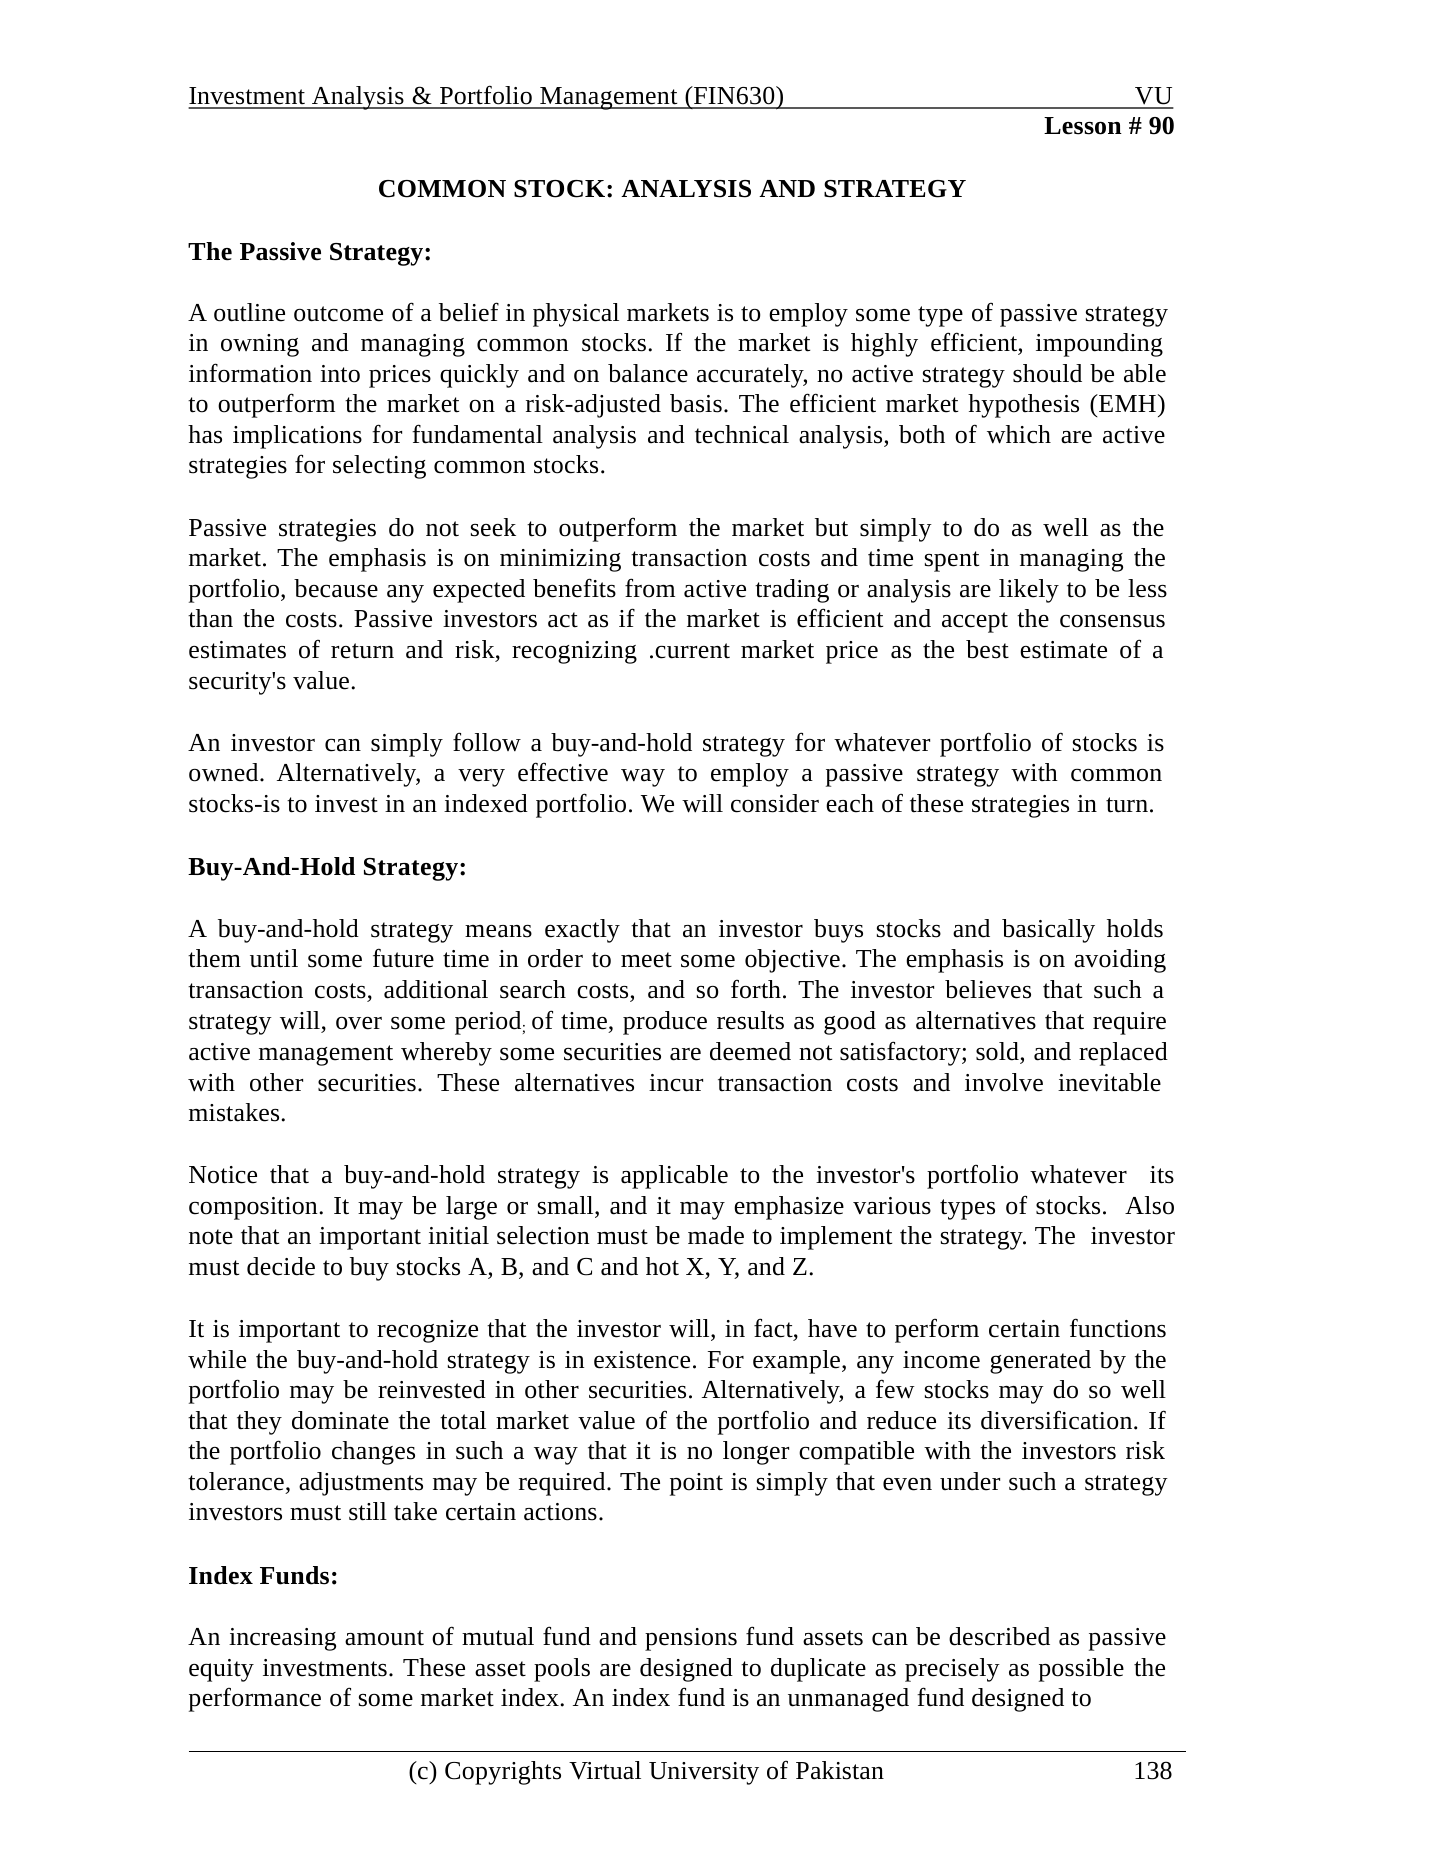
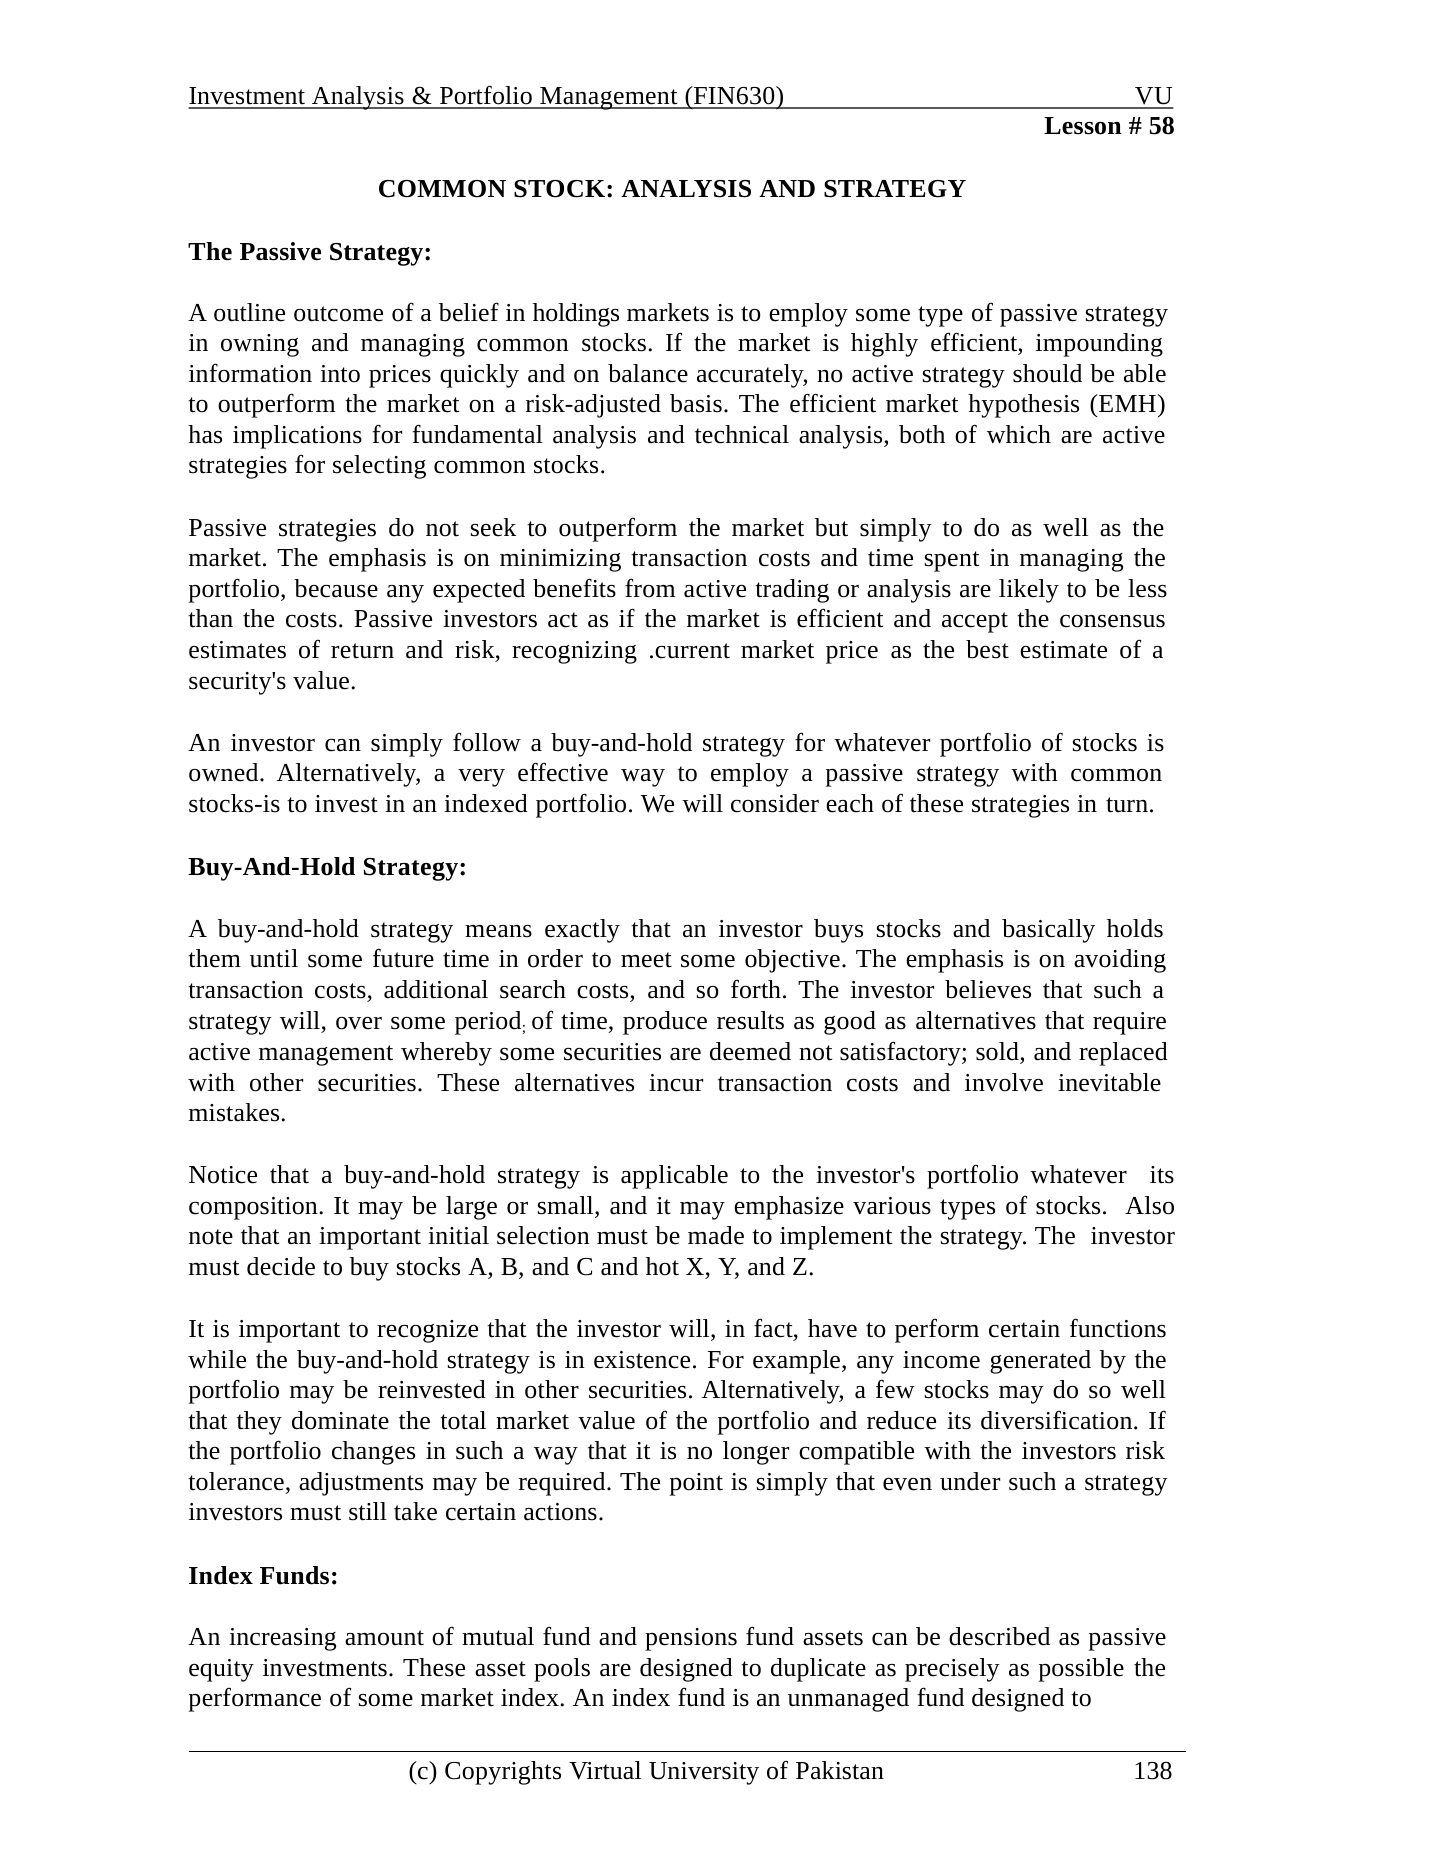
90: 90 -> 58
physical: physical -> holdings
